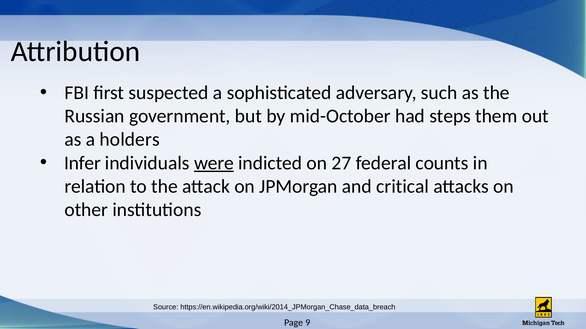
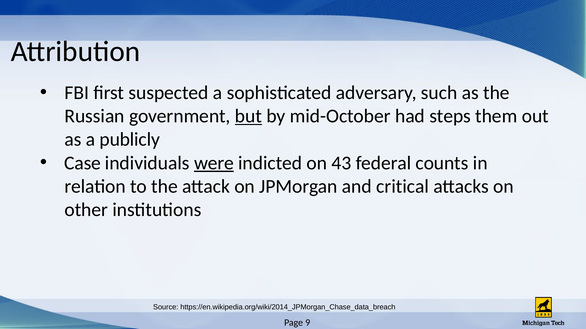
but underline: none -> present
holders: holders -> publicly
Infer: Infer -> Case
27: 27 -> 43
